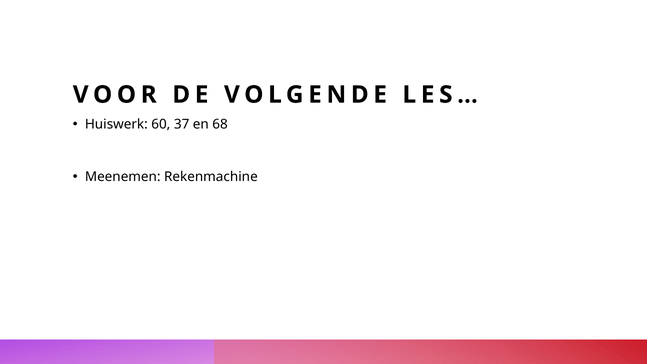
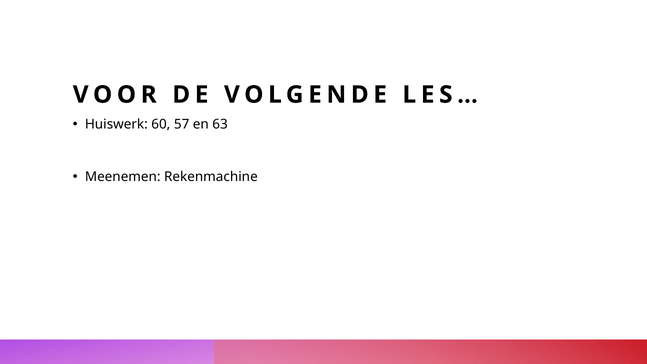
37: 37 -> 57
68: 68 -> 63
